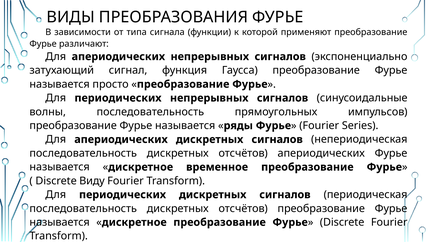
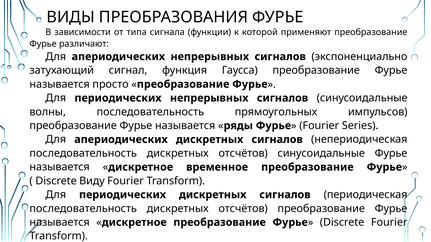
отсчётов апериодических: апериодических -> синусоидальные
